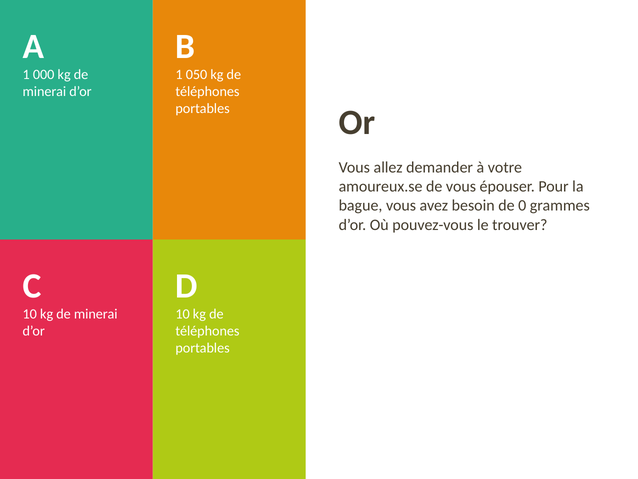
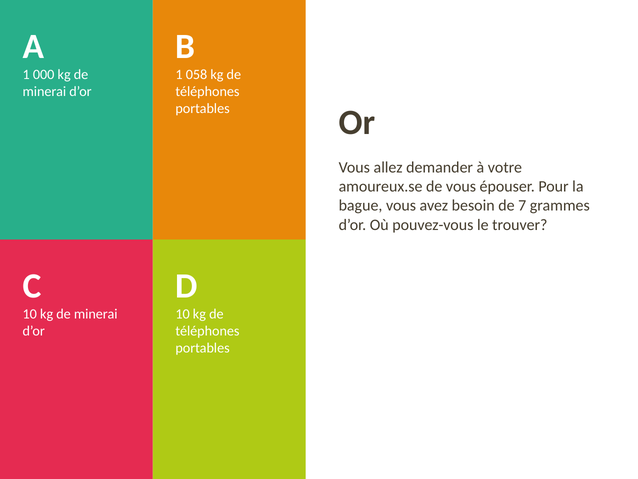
050: 050 -> 058
0: 0 -> 7
